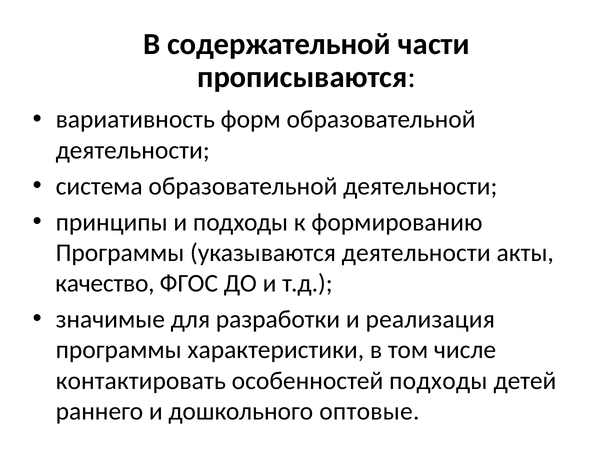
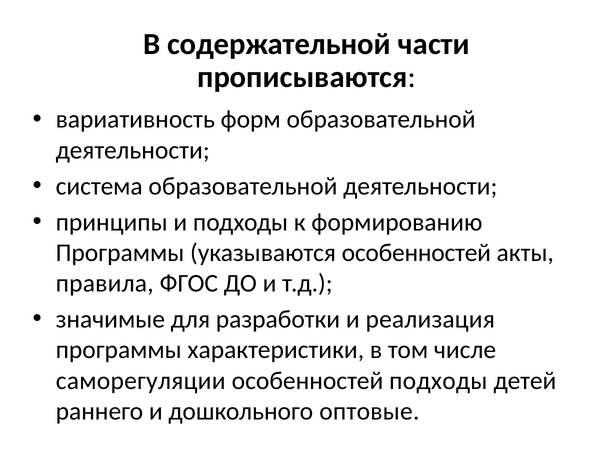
указываются деятельности: деятельности -> особенностей
качество: качество -> правила
контактировать: контактировать -> саморегуляции
